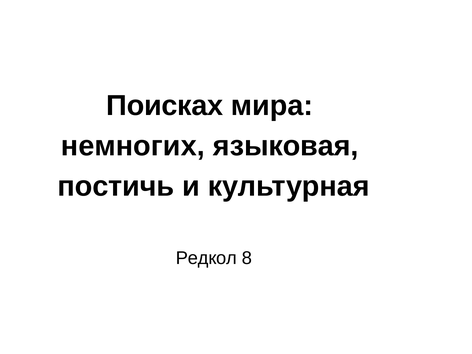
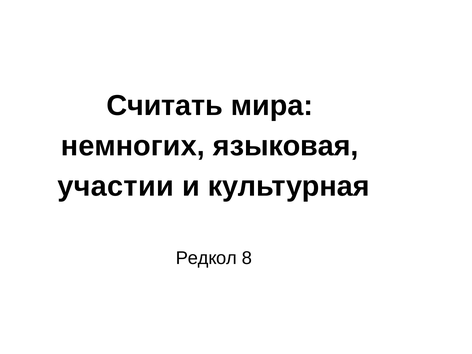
Поисках: Поисках -> Считать
постичь: постичь -> участии
